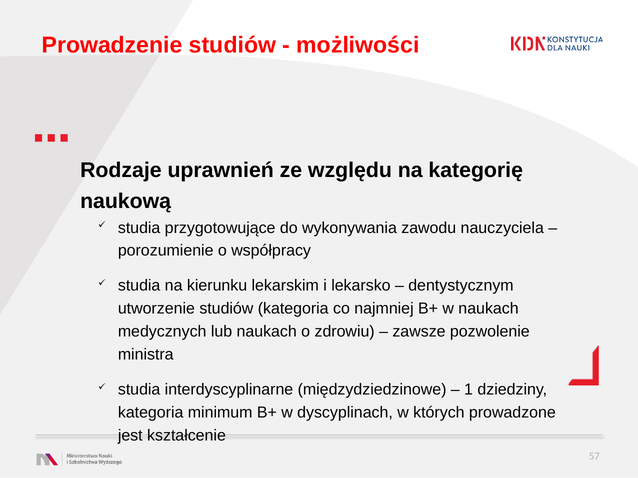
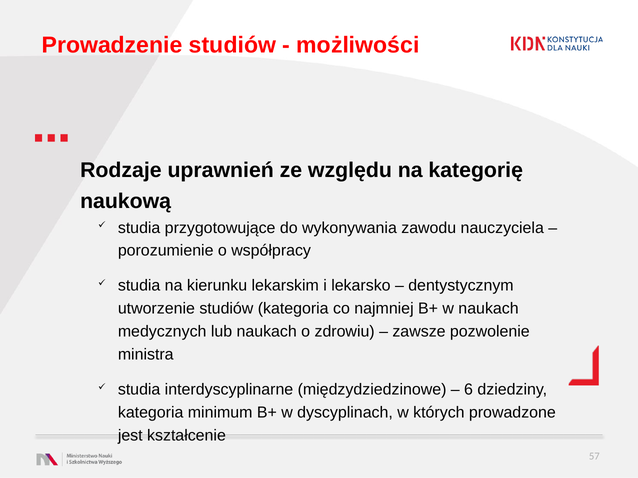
1: 1 -> 6
